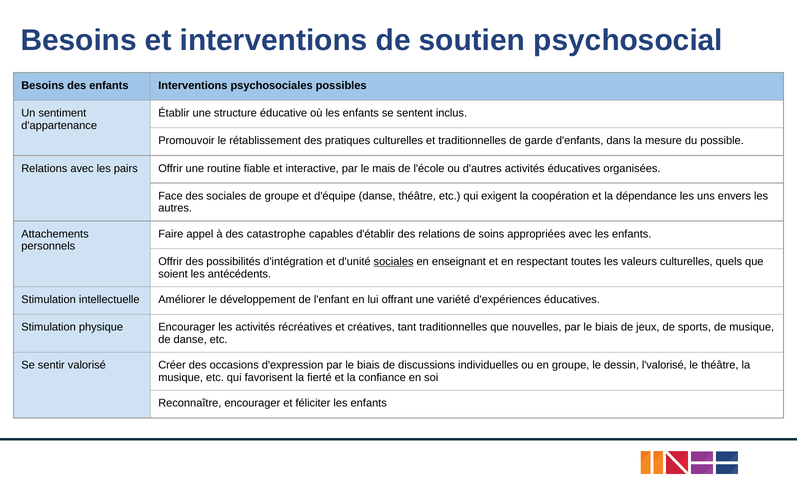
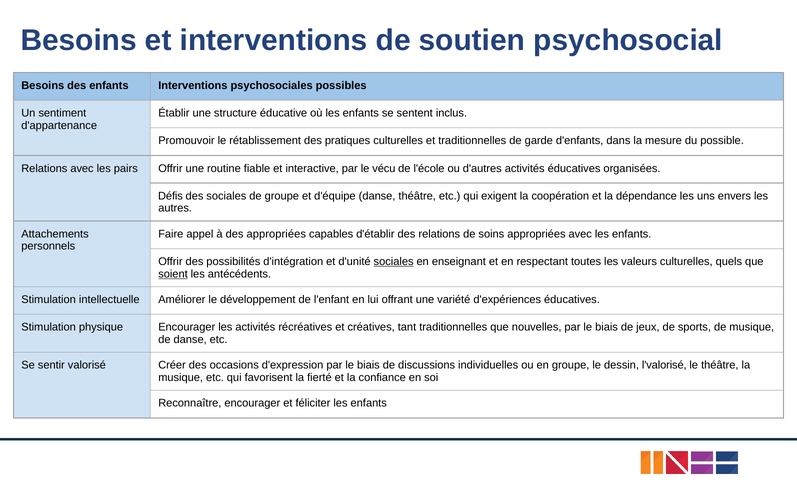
mais: mais -> vécu
Face: Face -> Défis
des catastrophe: catastrophe -> appropriées
soient underline: none -> present
